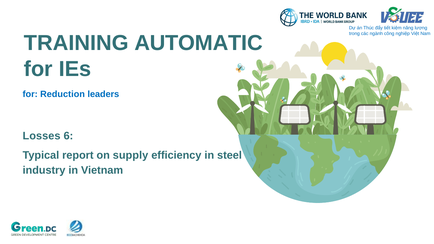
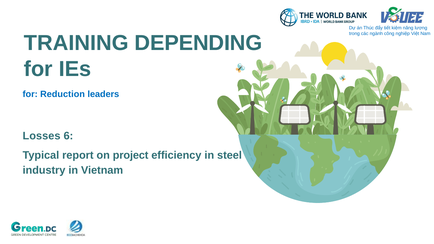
AUTOMATIC: AUTOMATIC -> DEPENDING
supply: supply -> project
